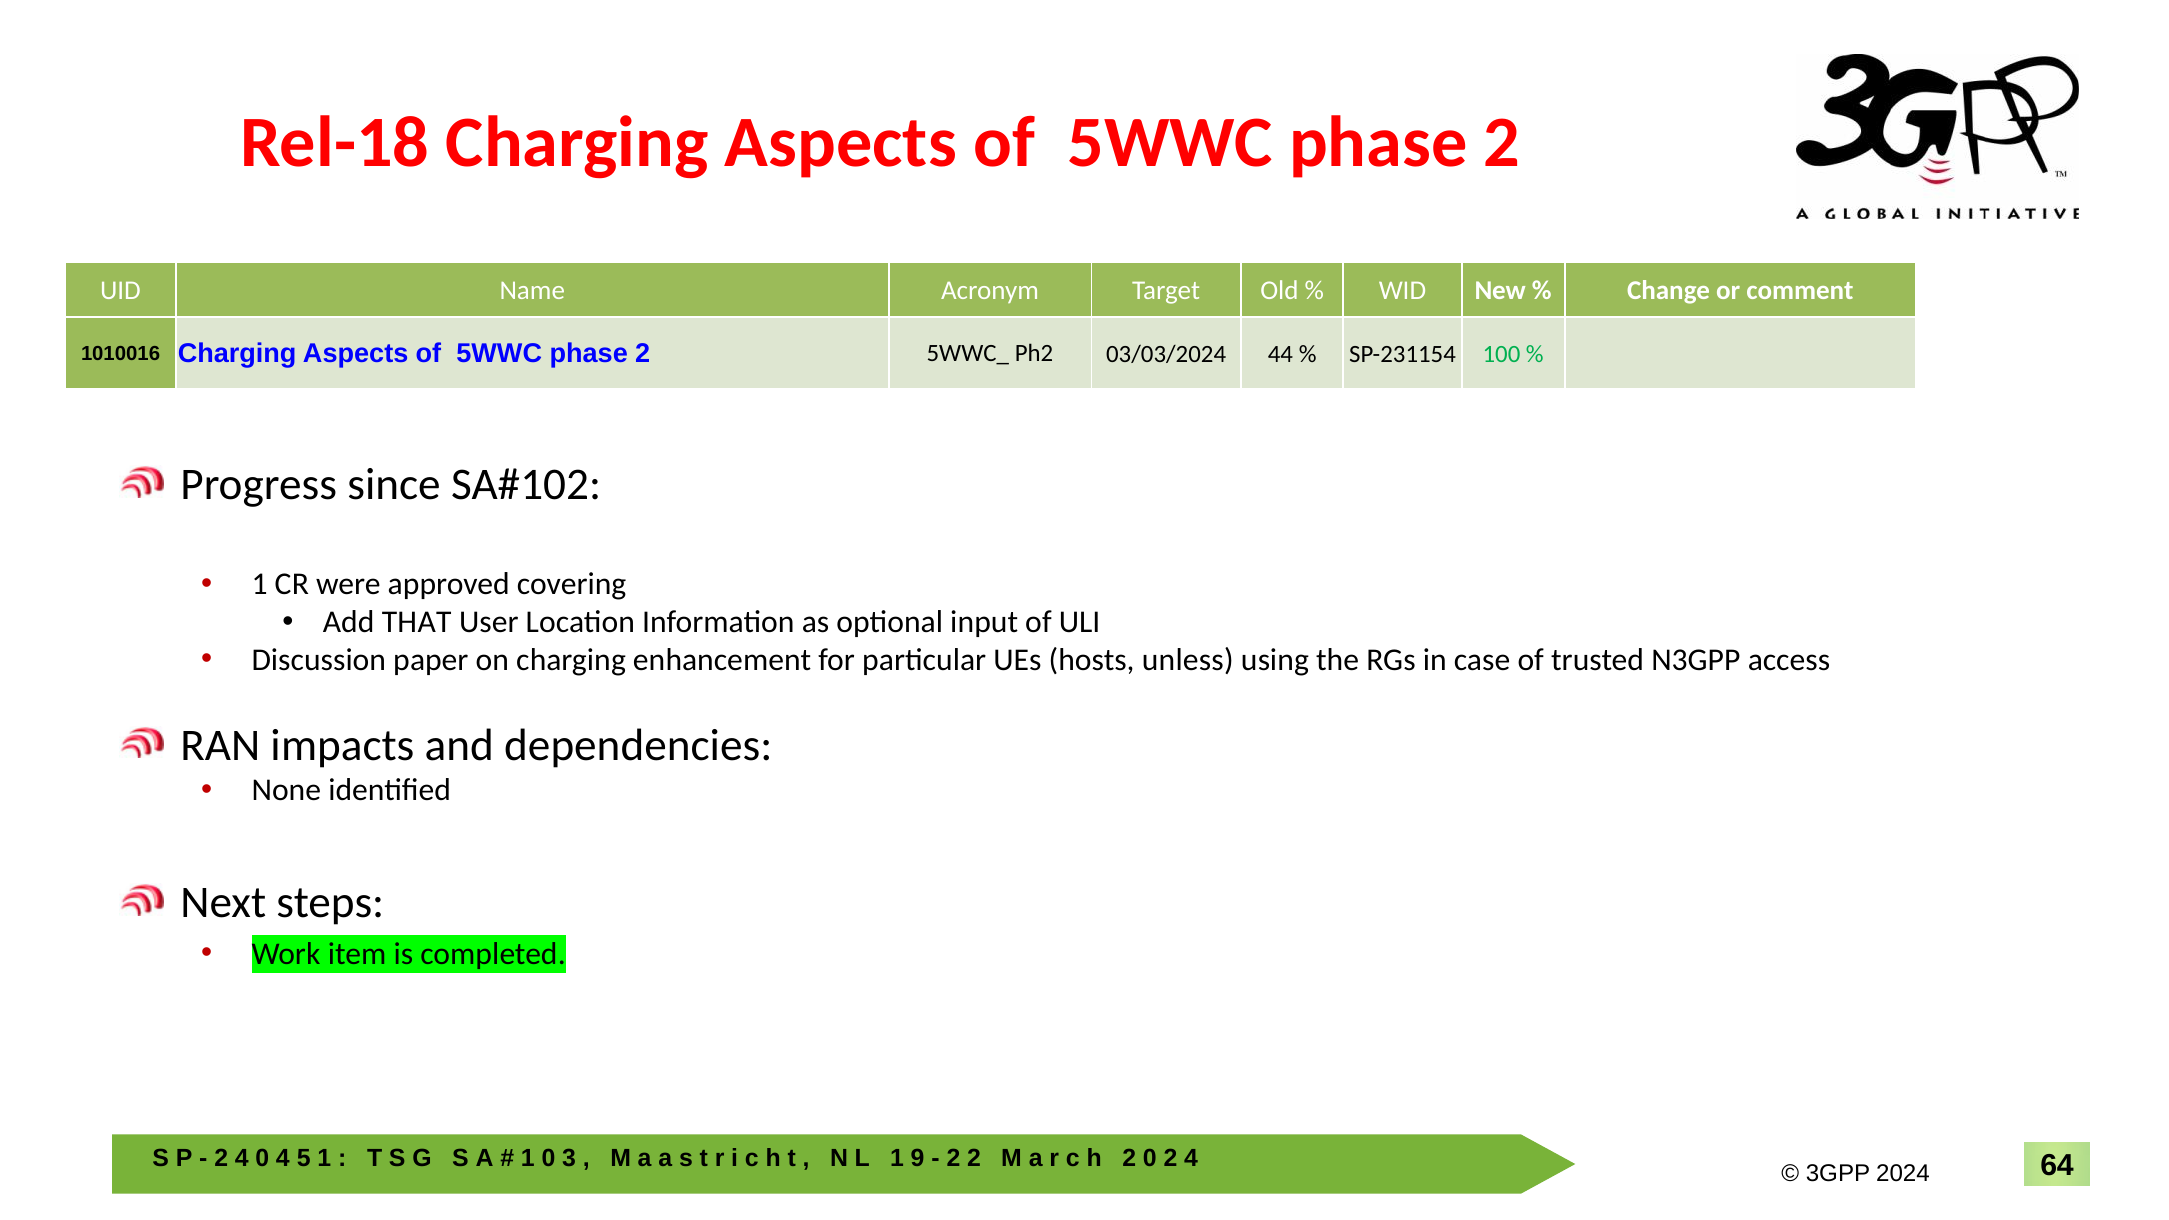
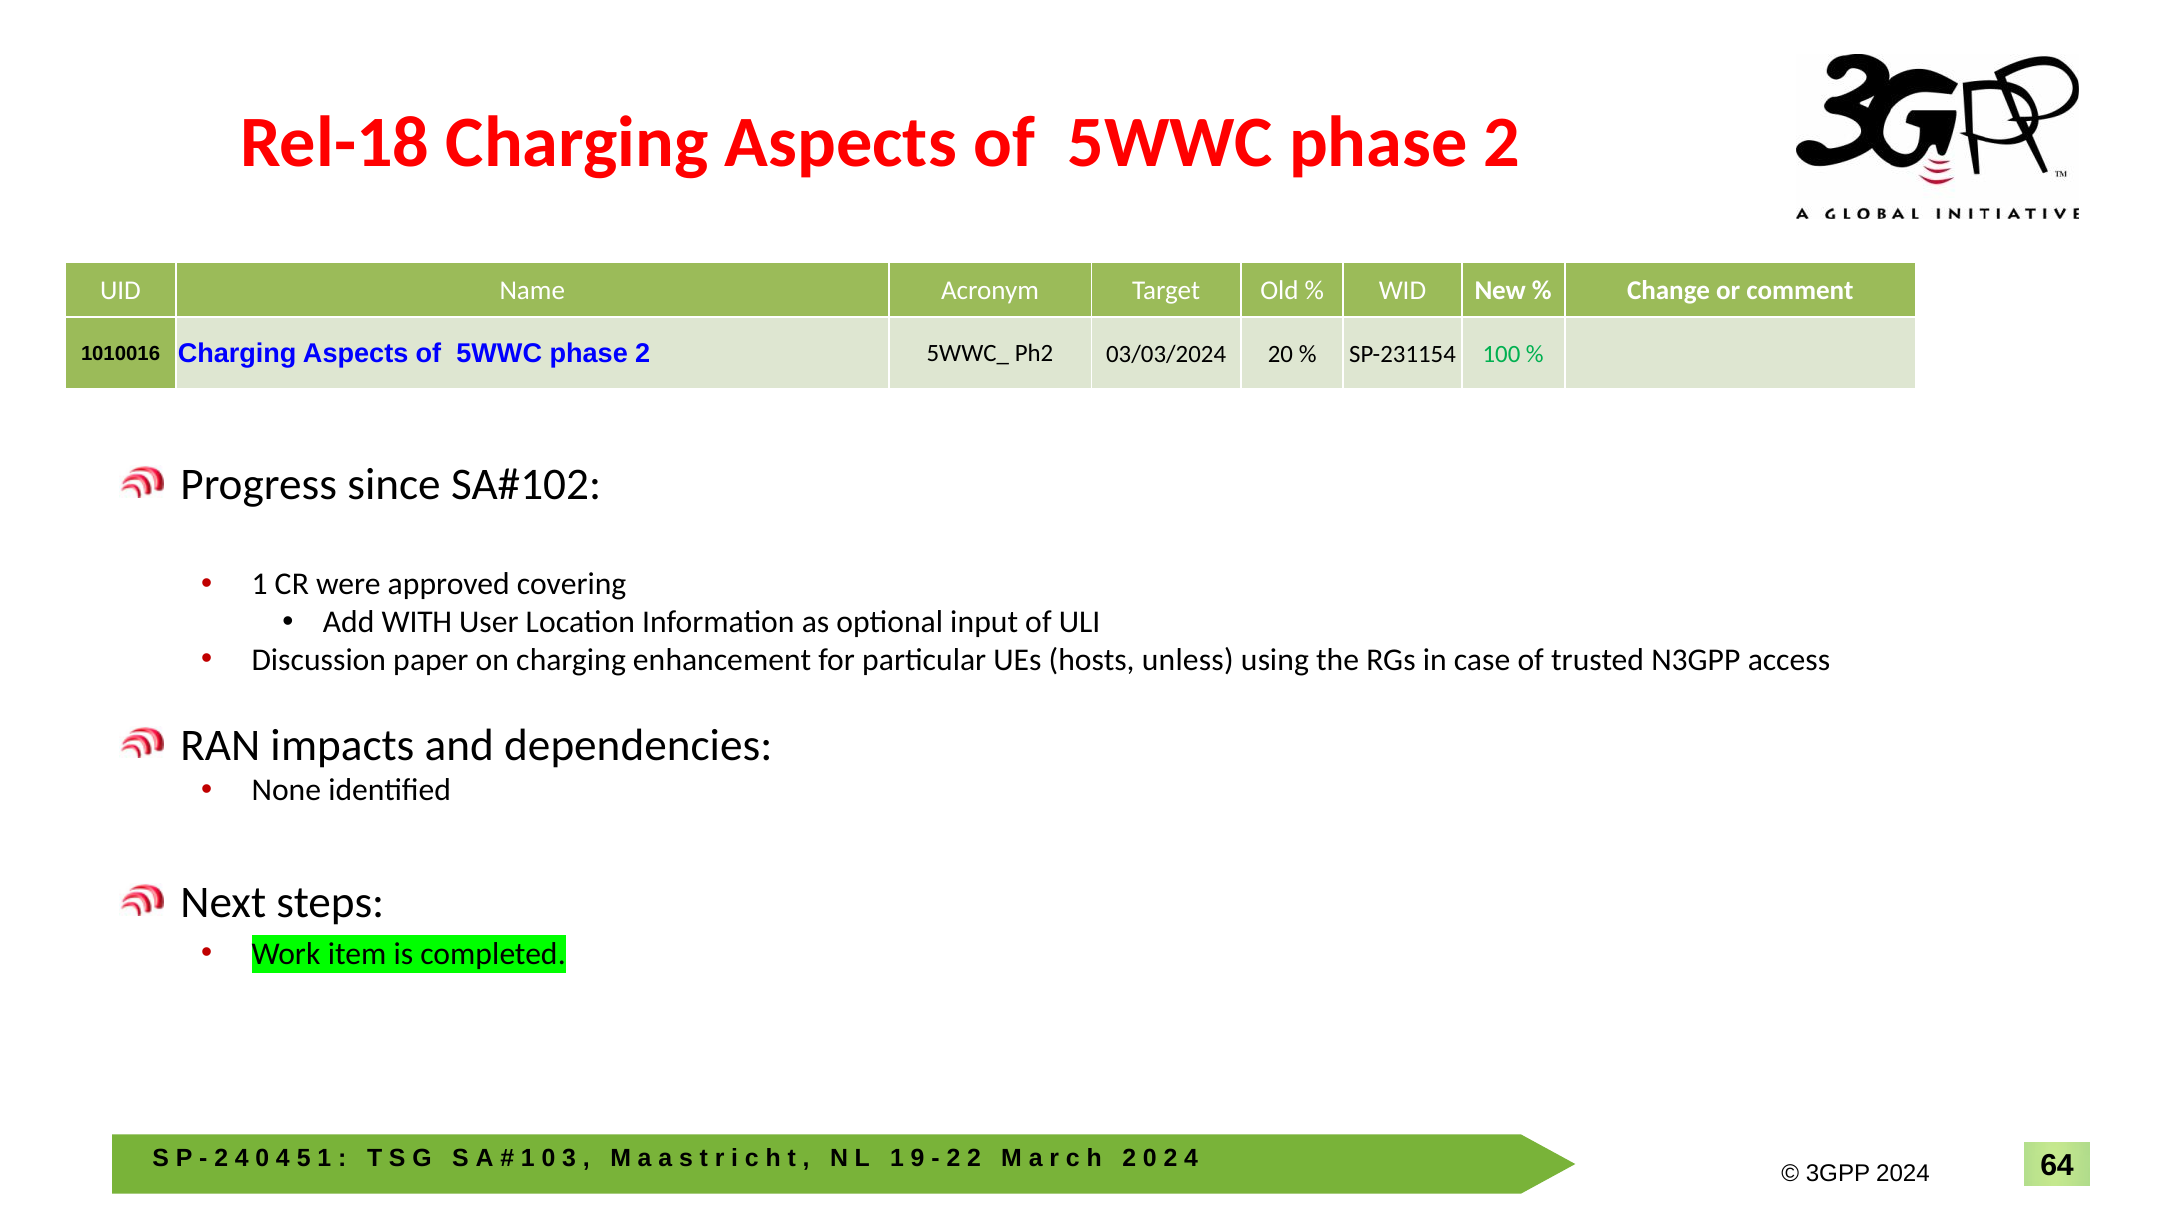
44: 44 -> 20
THAT: THAT -> WITH
